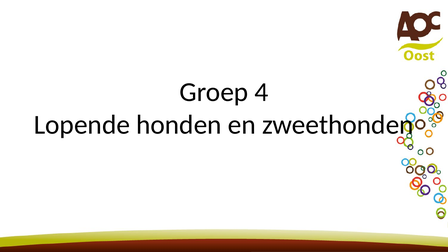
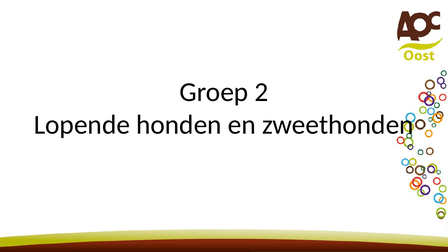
4: 4 -> 2
